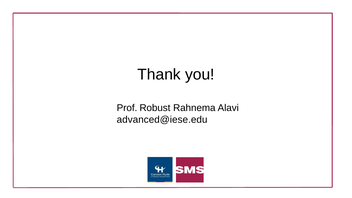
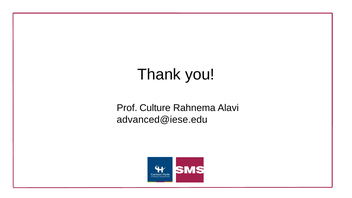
Robust: Robust -> Culture
